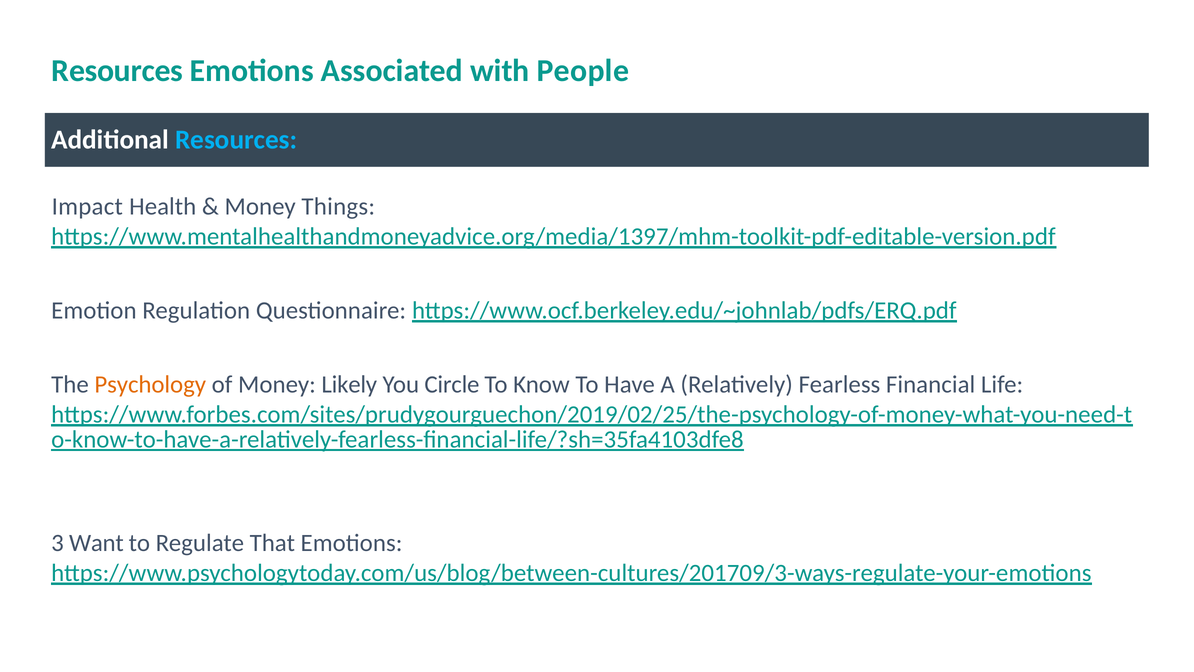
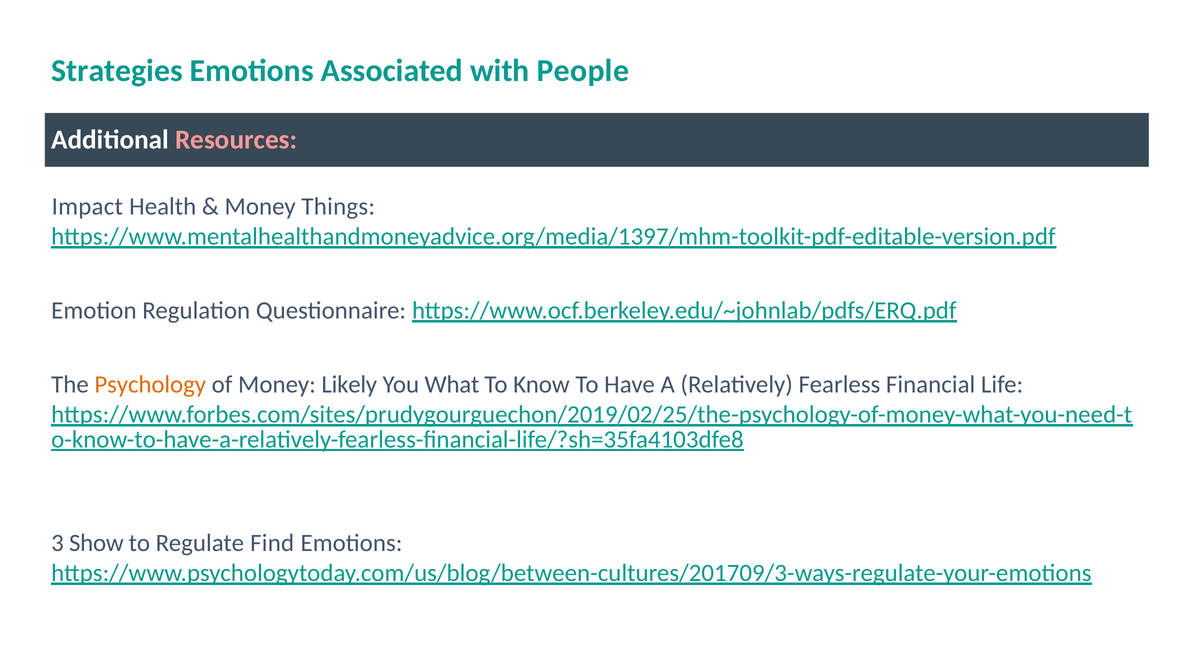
Resources at (117, 71): Resources -> Strategies
Resources at (236, 140) colour: light blue -> pink
Circle: Circle -> What
Want: Want -> Show
That: That -> Find
